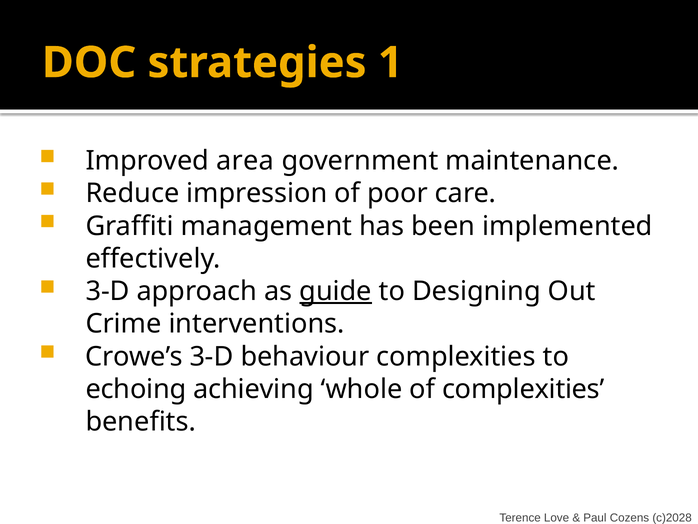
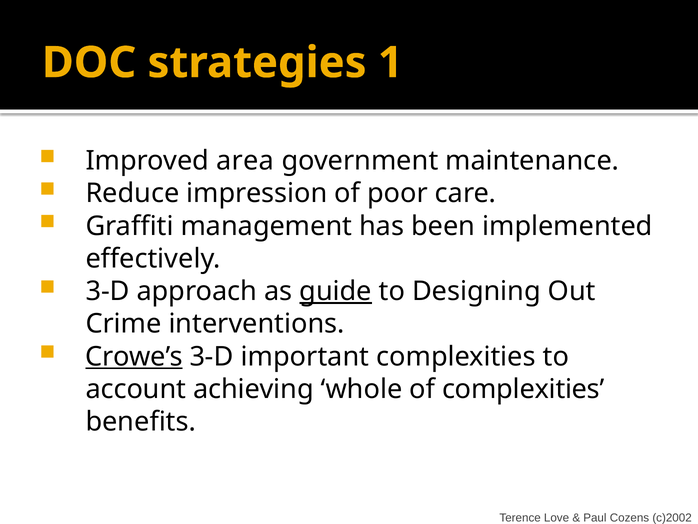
Crowe’s underline: none -> present
behaviour: behaviour -> important
echoing: echoing -> account
c)2028: c)2028 -> c)2002
